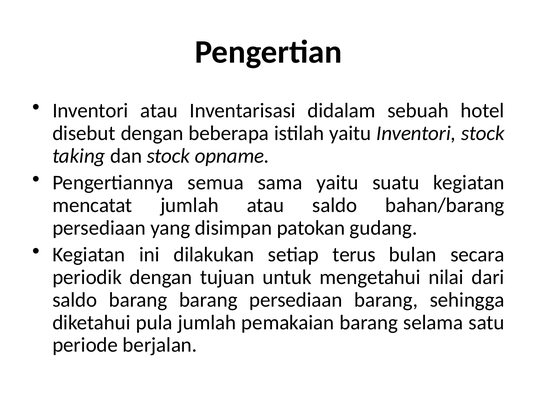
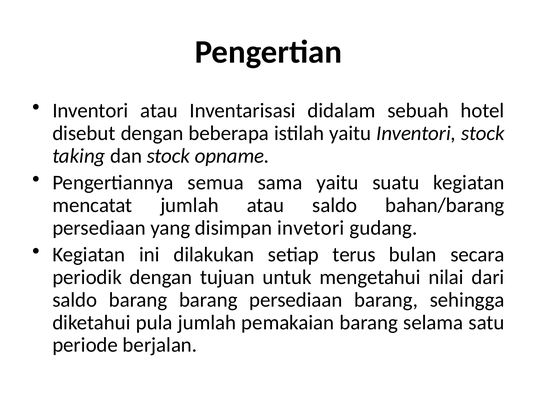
patokan: patokan -> invetori
